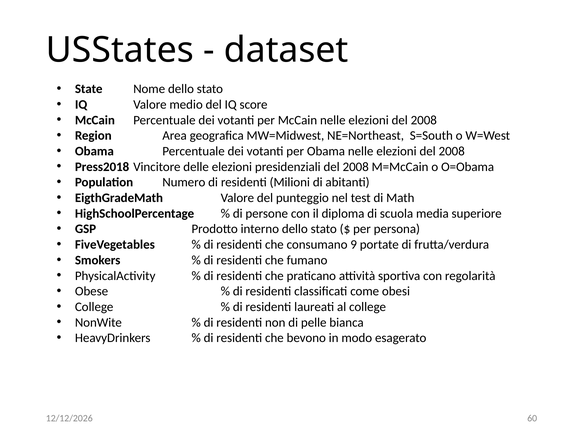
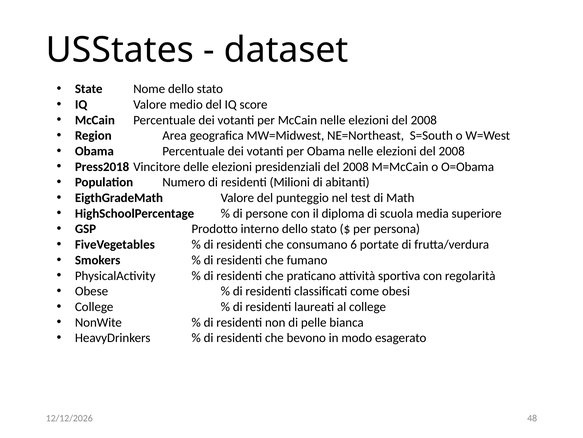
9: 9 -> 6
60: 60 -> 48
